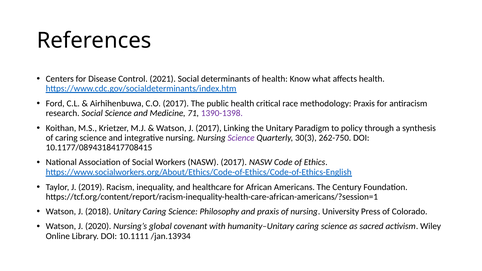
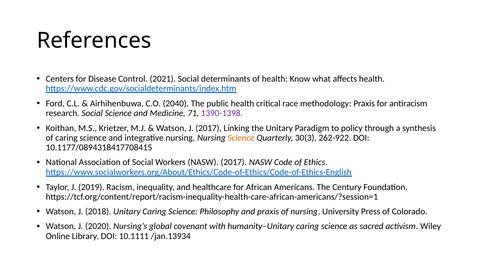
C.O 2017: 2017 -> 2040
Science at (241, 138) colour: purple -> orange
262-750: 262-750 -> 262-922
